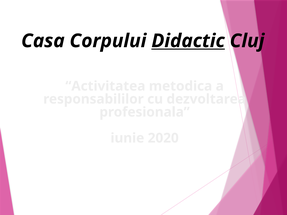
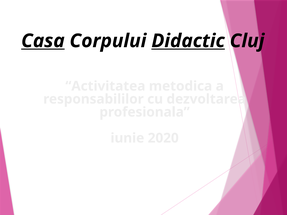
Casa underline: none -> present
